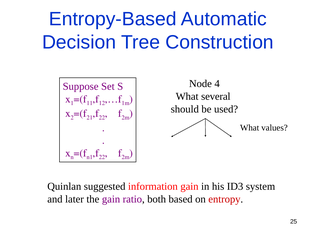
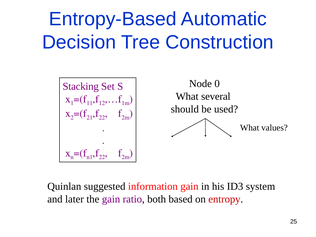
4: 4 -> 0
Suppose: Suppose -> Stacking
